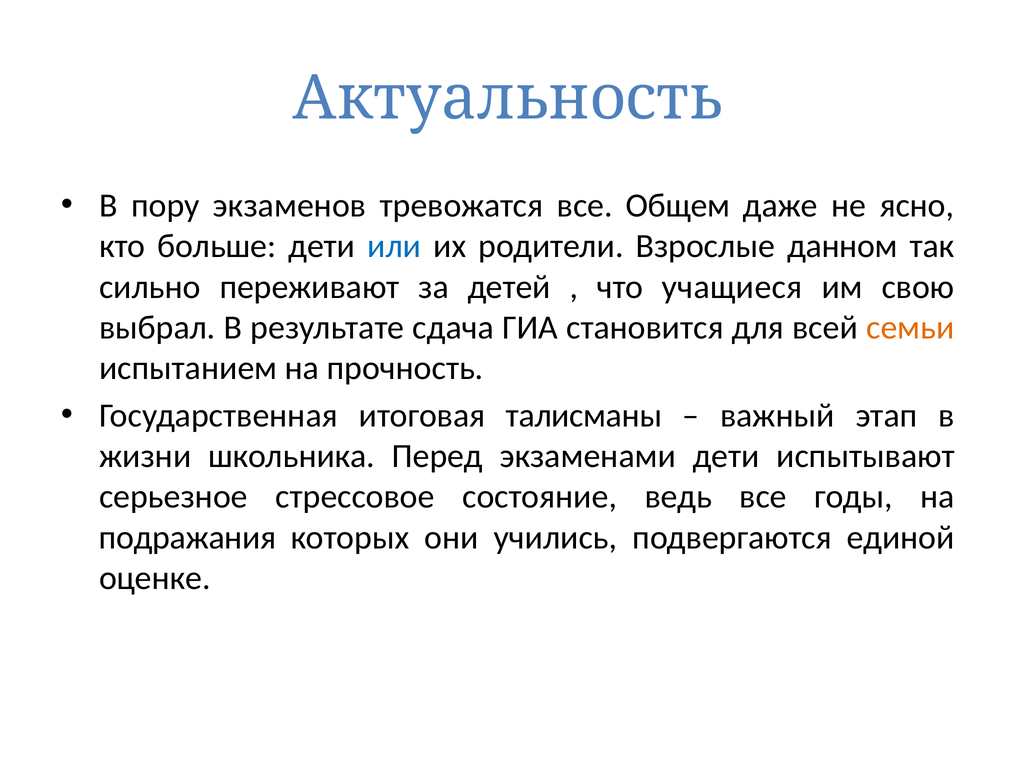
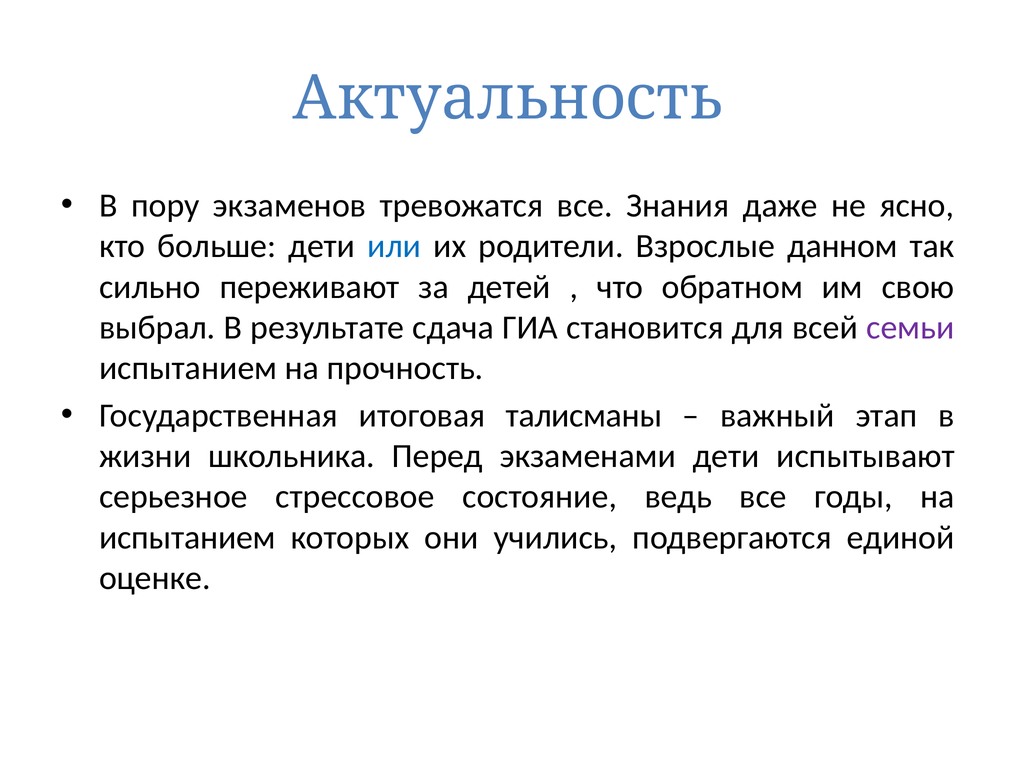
Общем: Общем -> Знания
учащиеся: учащиеся -> обратном
семьи colour: orange -> purple
подражания at (188, 537): подражания -> испытанием
